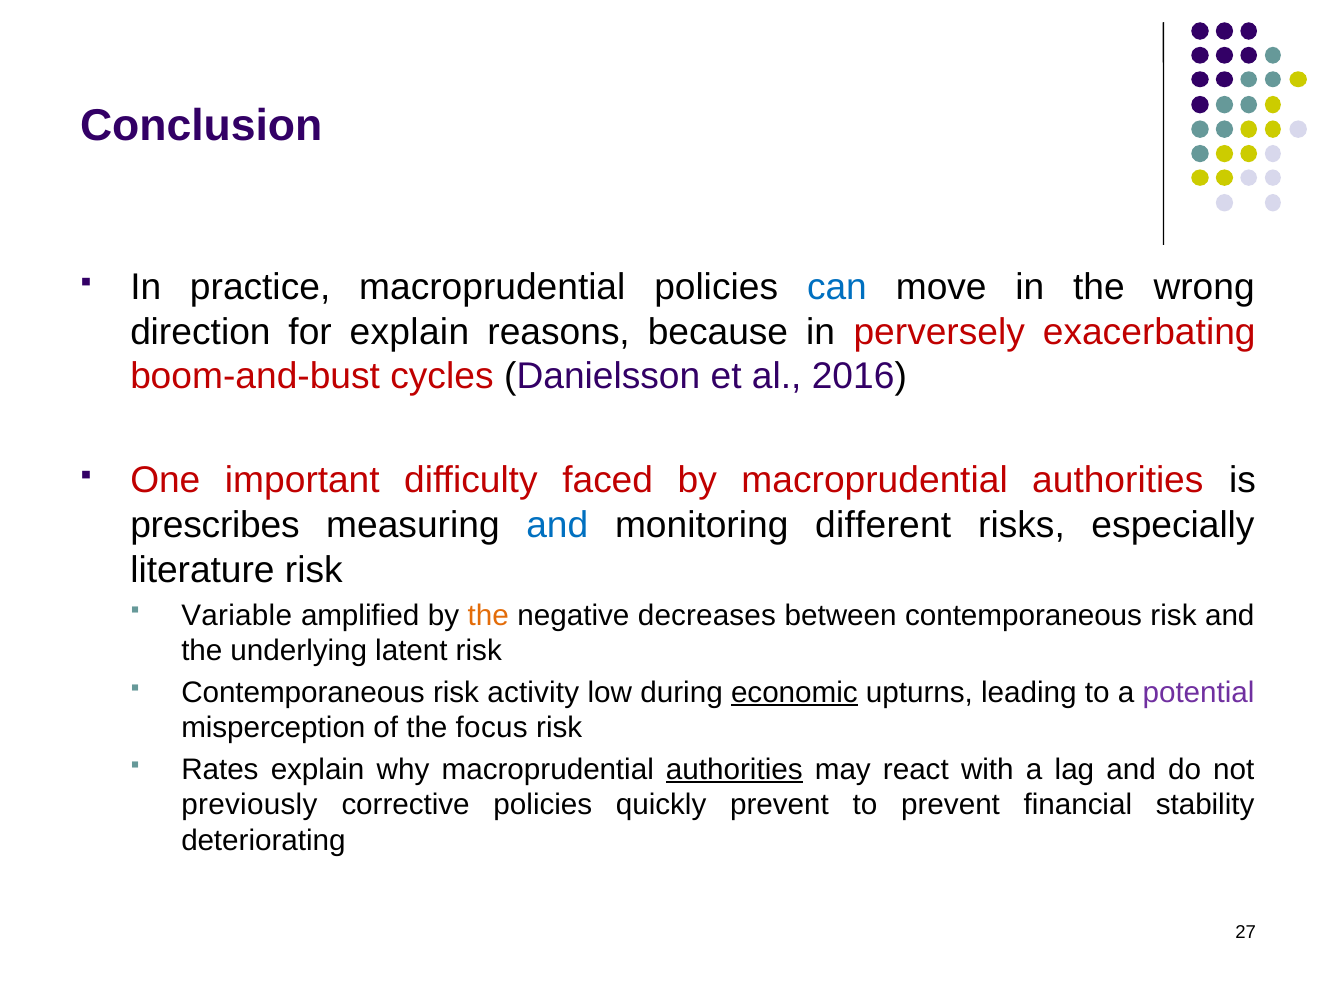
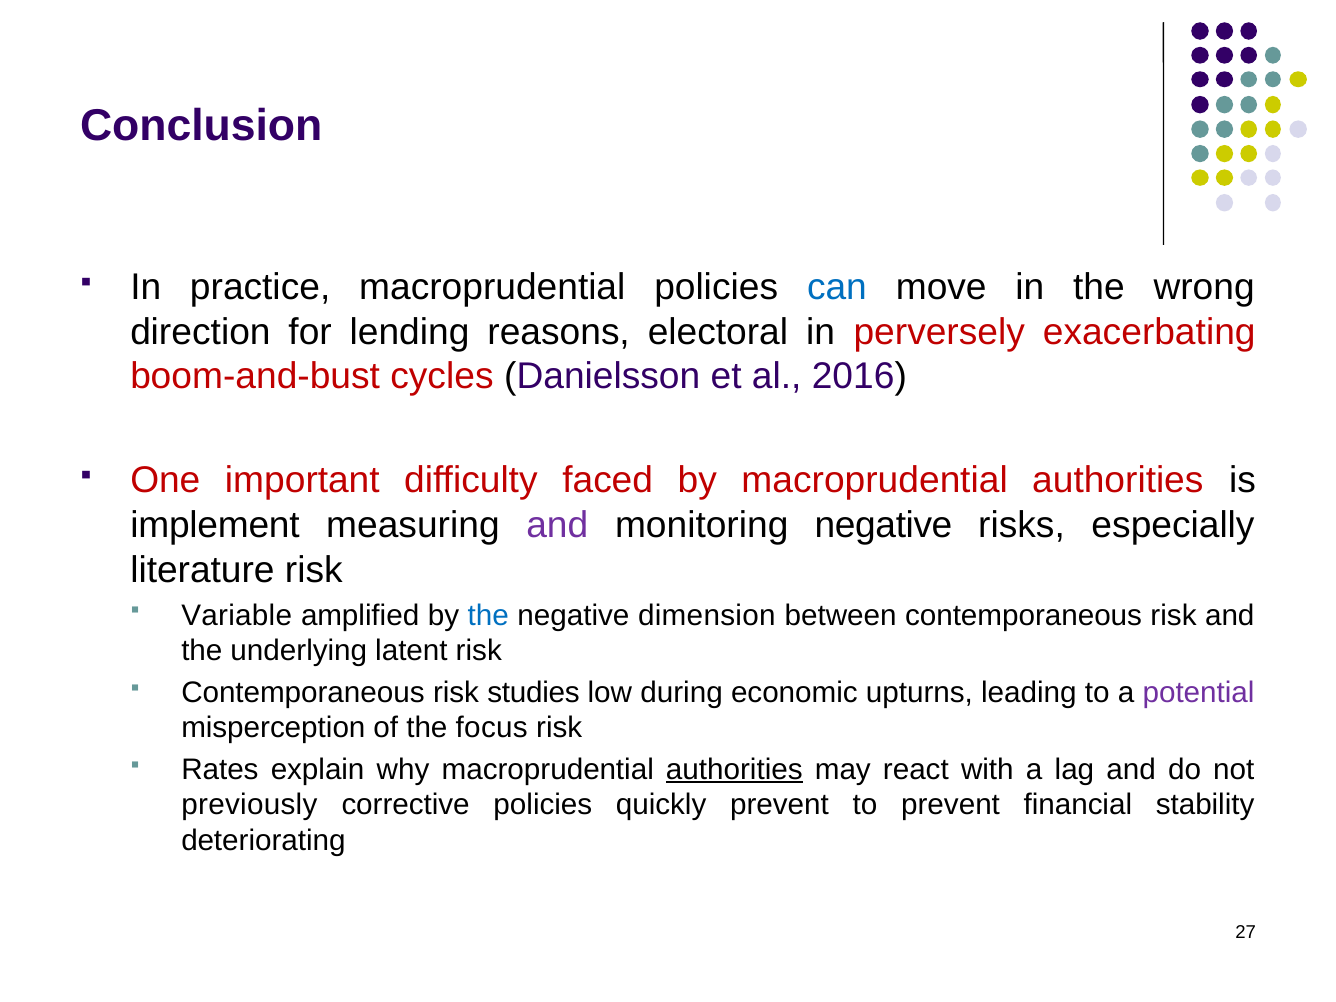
for explain: explain -> lending
because: because -> electoral
prescribes: prescribes -> implement
and at (557, 525) colour: blue -> purple
monitoring different: different -> negative
the at (488, 615) colour: orange -> blue
decreases: decreases -> dimension
activity: activity -> studies
economic underline: present -> none
